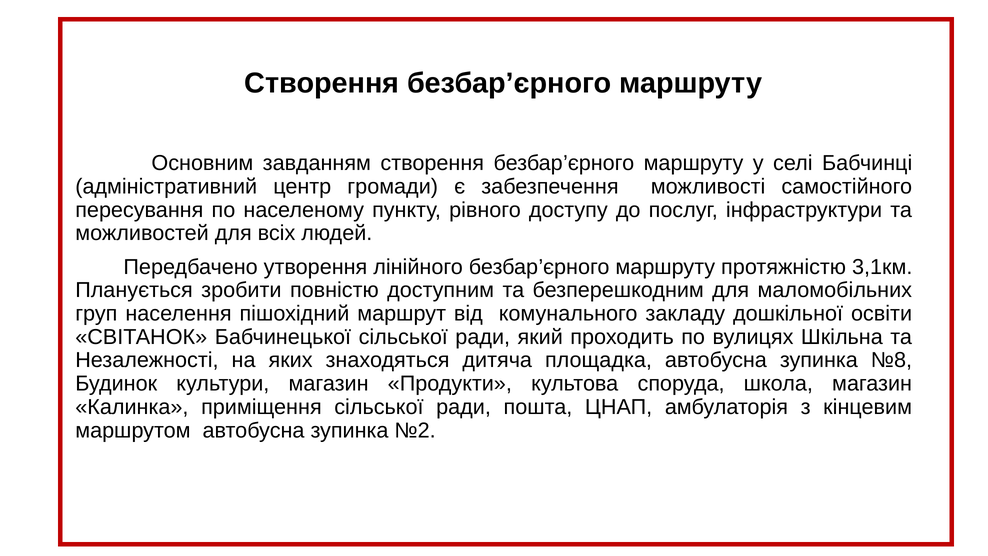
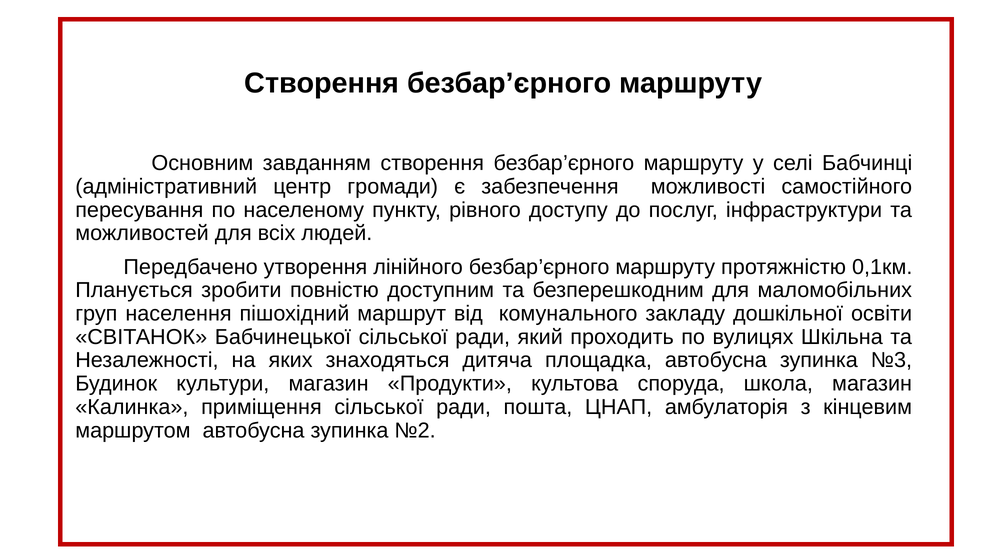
3,1км: 3,1км -> 0,1км
№8: №8 -> №3
